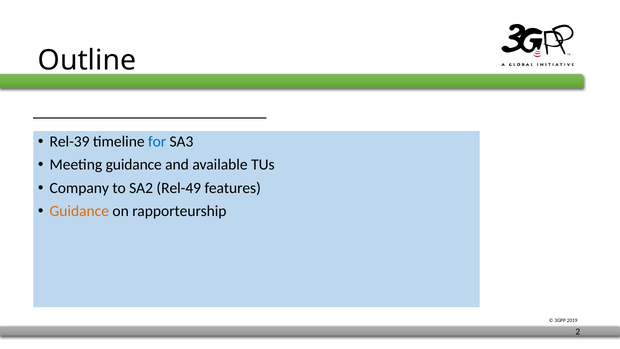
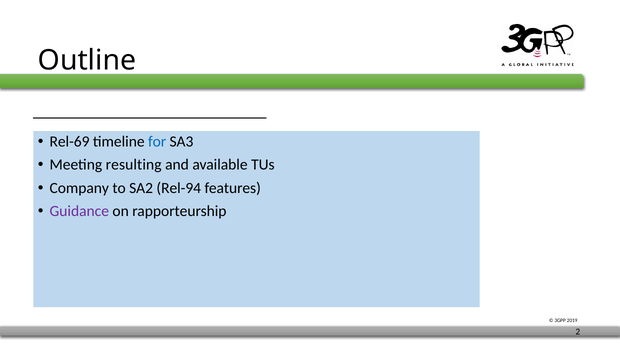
Rel-39: Rel-39 -> Rel-69
Meeting guidance: guidance -> resulting
Rel-49: Rel-49 -> Rel-94
Guidance at (79, 211) colour: orange -> purple
